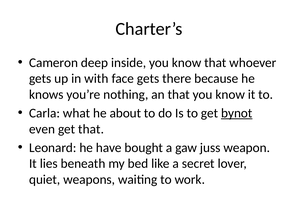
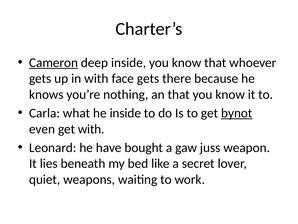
Cameron underline: none -> present
he about: about -> inside
get that: that -> with
